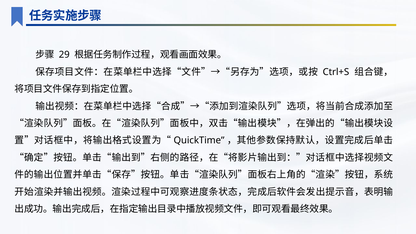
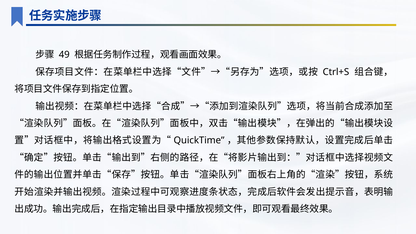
29: 29 -> 49
